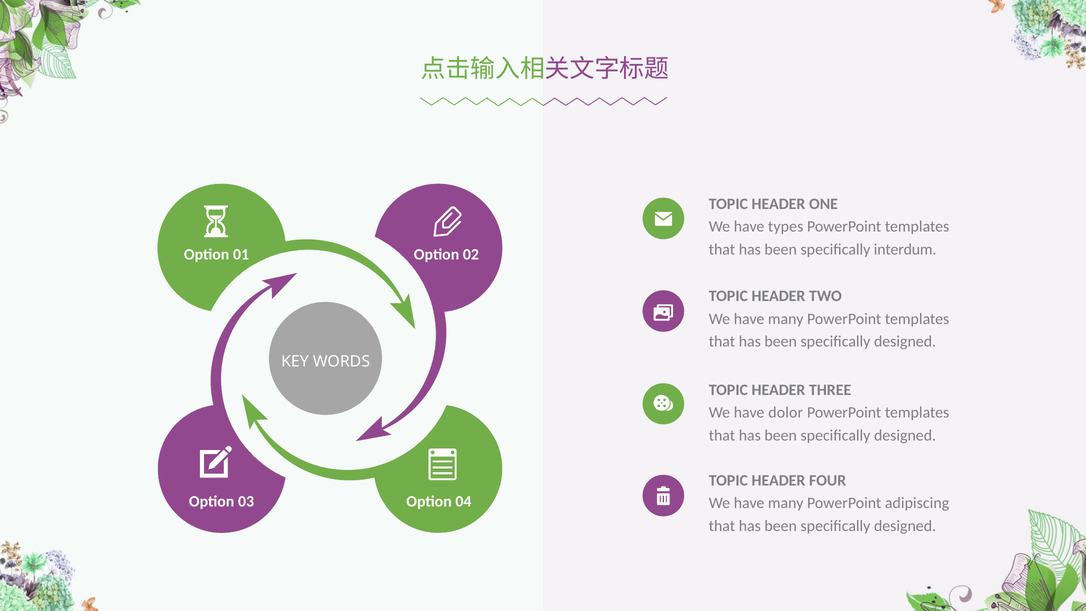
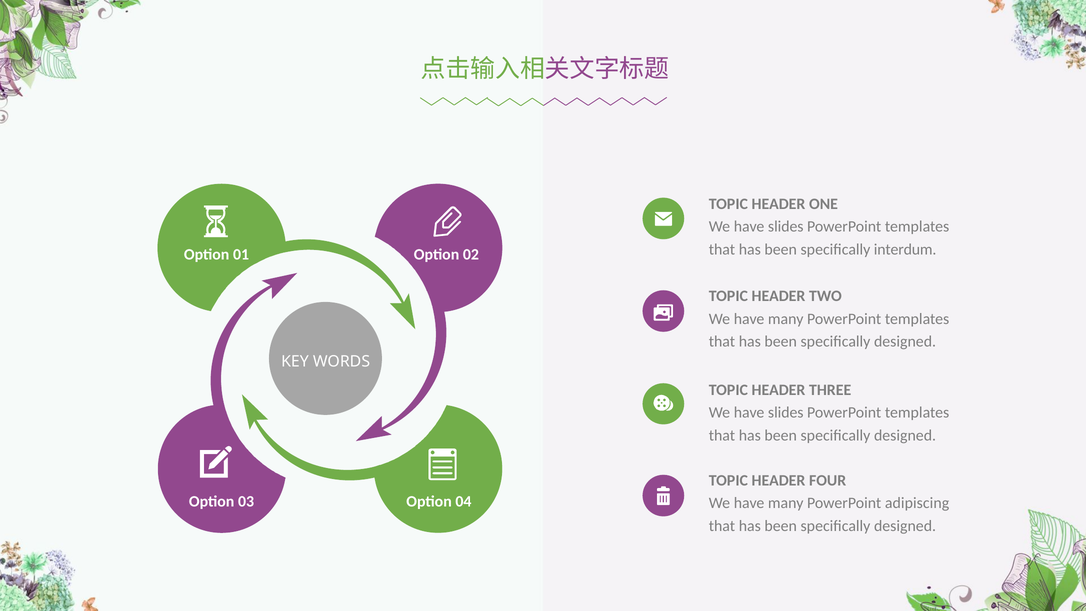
types at (786, 227): types -> slides
dolor at (786, 413): dolor -> slides
